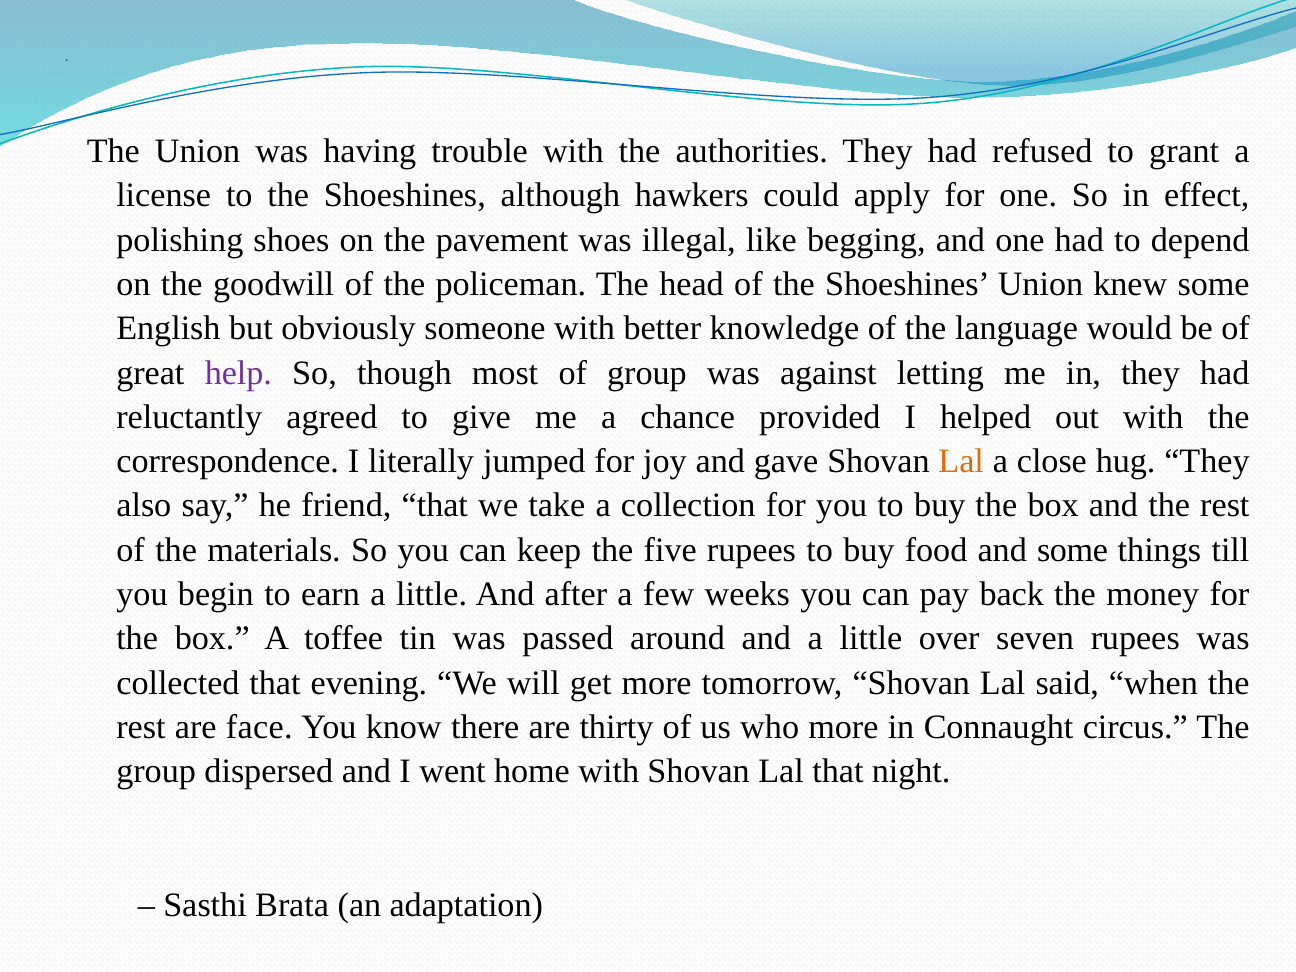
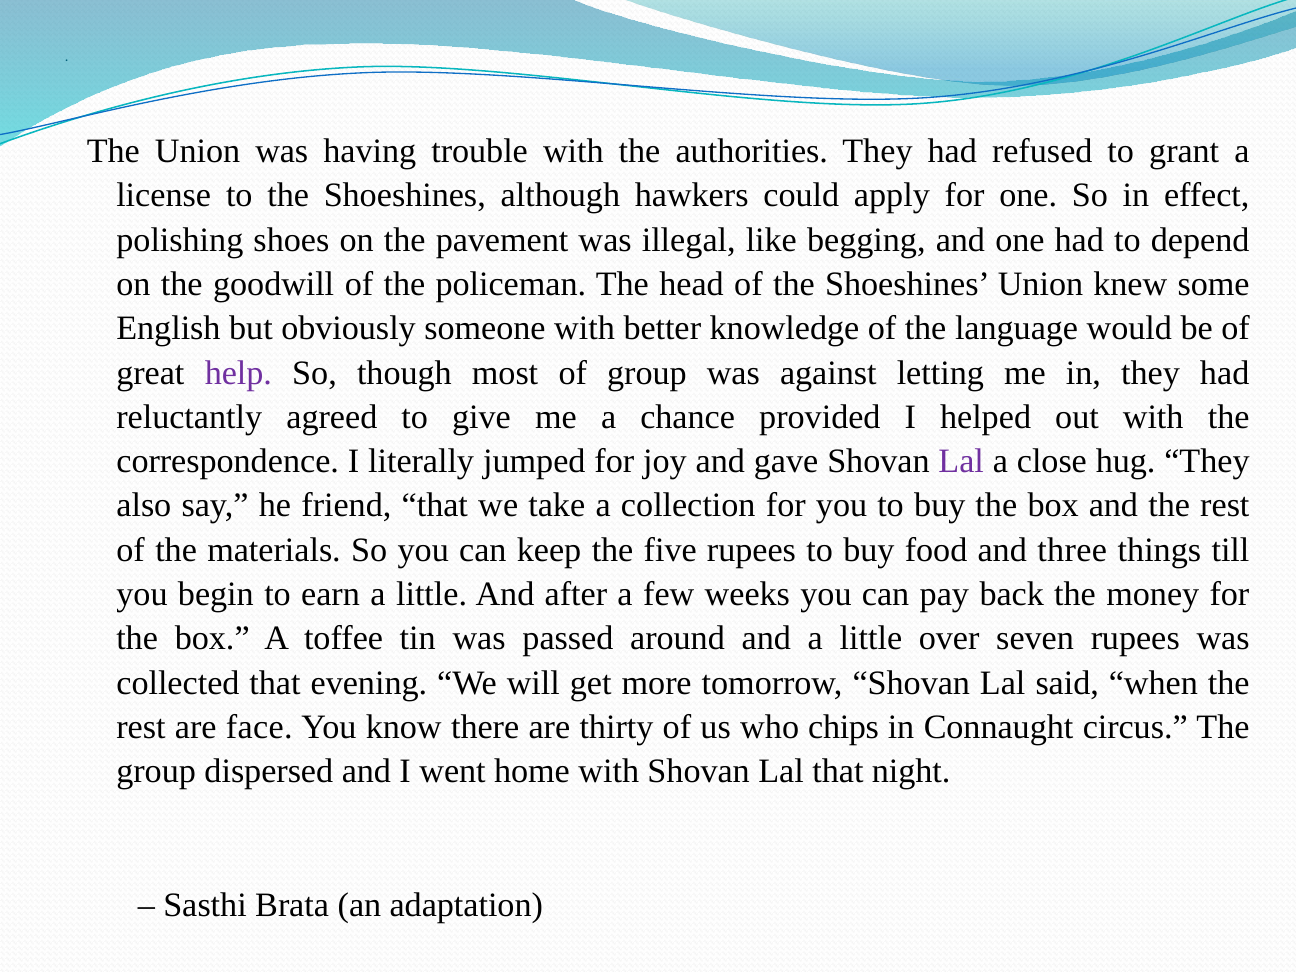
Lal at (961, 461) colour: orange -> purple
and some: some -> three
who more: more -> chips
